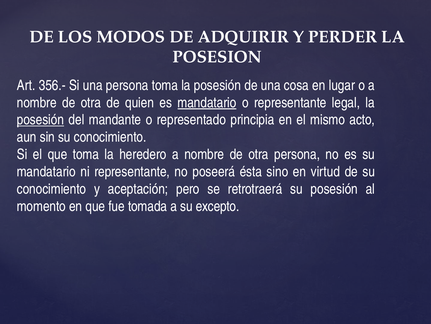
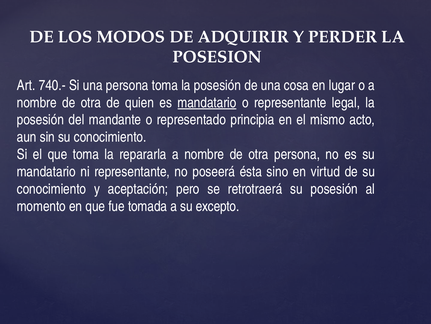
356.-: 356.- -> 740.-
posesión at (40, 120) underline: present -> none
heredero: heredero -> repararla
